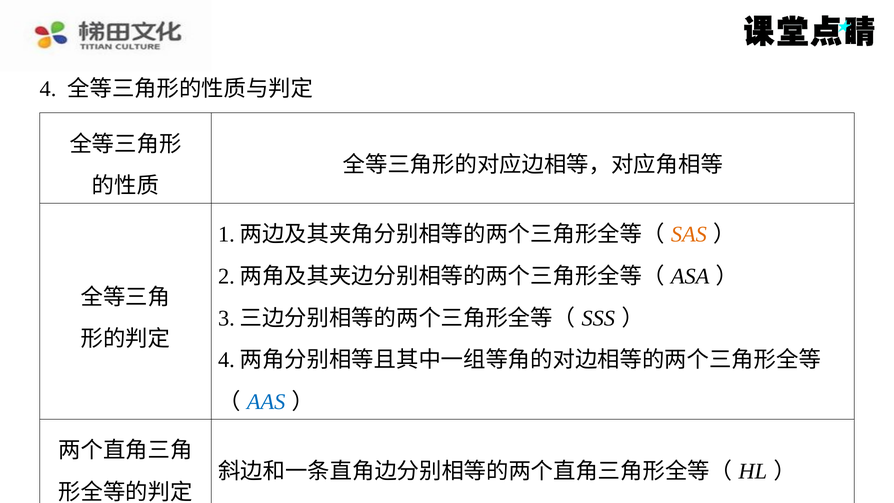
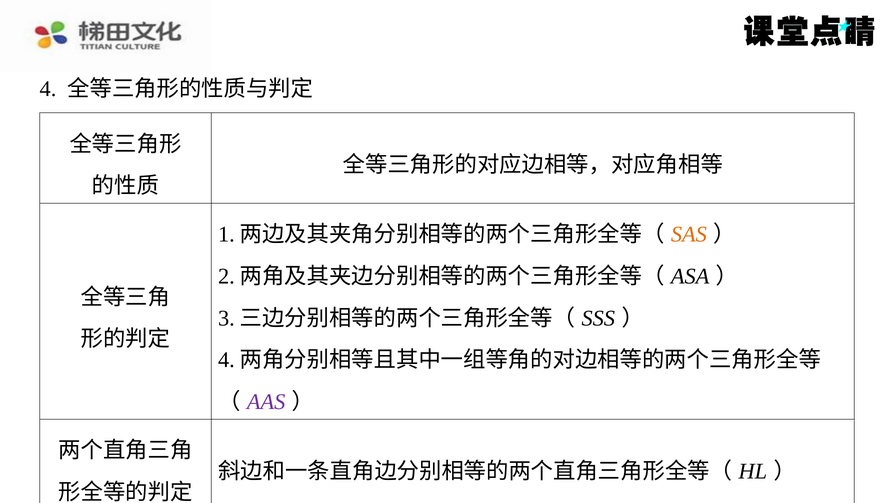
AAS colour: blue -> purple
